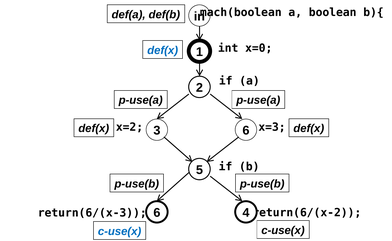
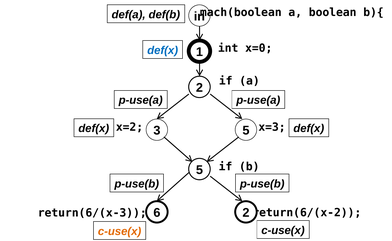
3 6: 6 -> 5
6 4: 4 -> 2
c-use(x at (120, 231) colour: blue -> orange
